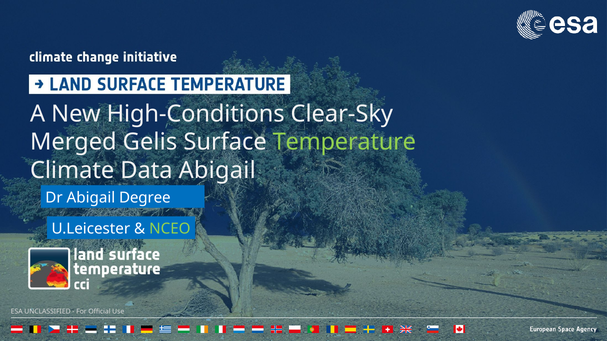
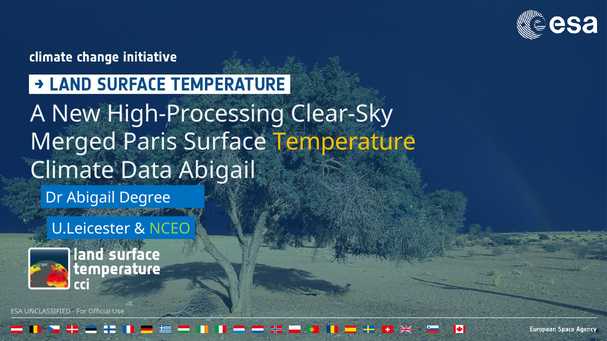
High-Conditions: High-Conditions -> High-Processing
Gelis: Gelis -> Paris
Temperature colour: light green -> yellow
